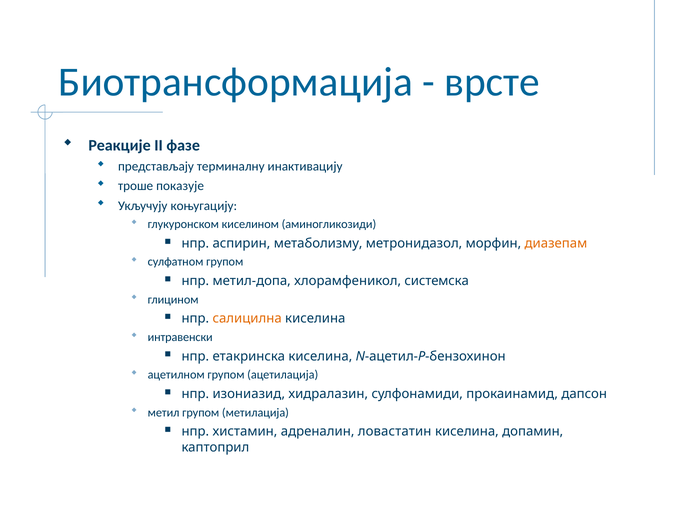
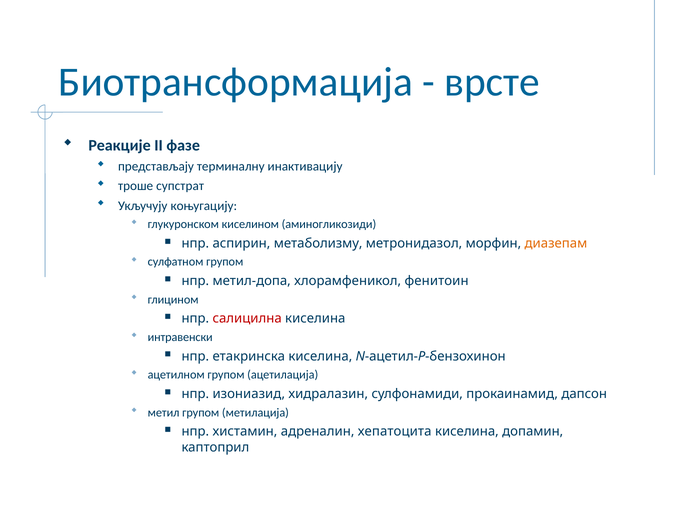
показује: показује -> супстрат
системска: системска -> фенитоин
салицилна colour: orange -> red
ловастатин: ловастатин -> хепатоцита
